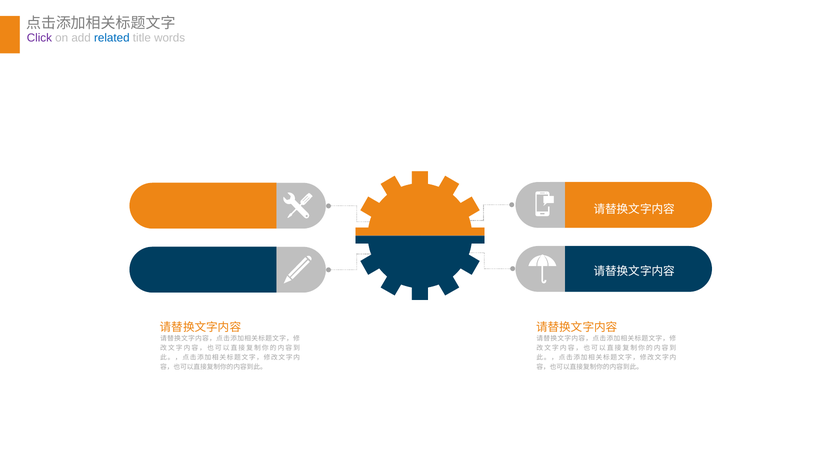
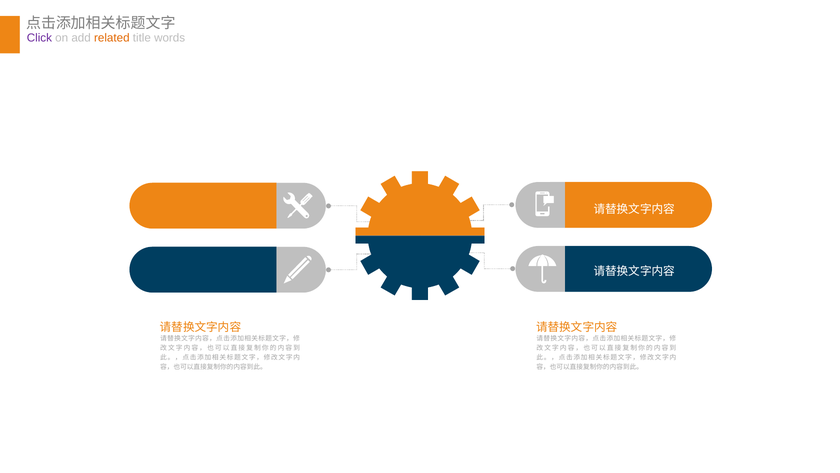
related colour: blue -> orange
